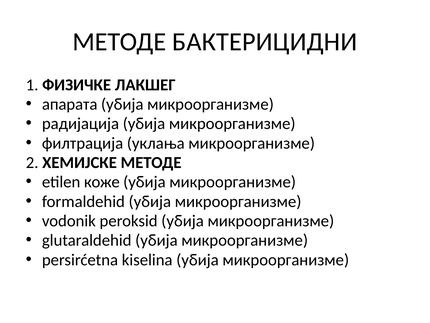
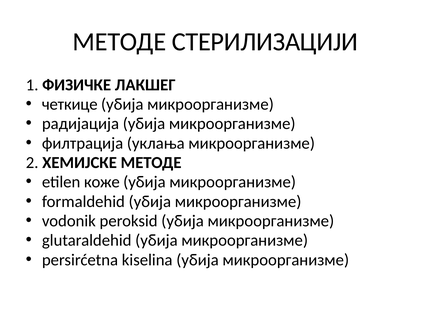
БАКТЕРИЦИДНИ: БАКТЕРИЦИДНИ -> СТЕРИЛИЗАЦИЈИ
апарата: апарата -> четкице
